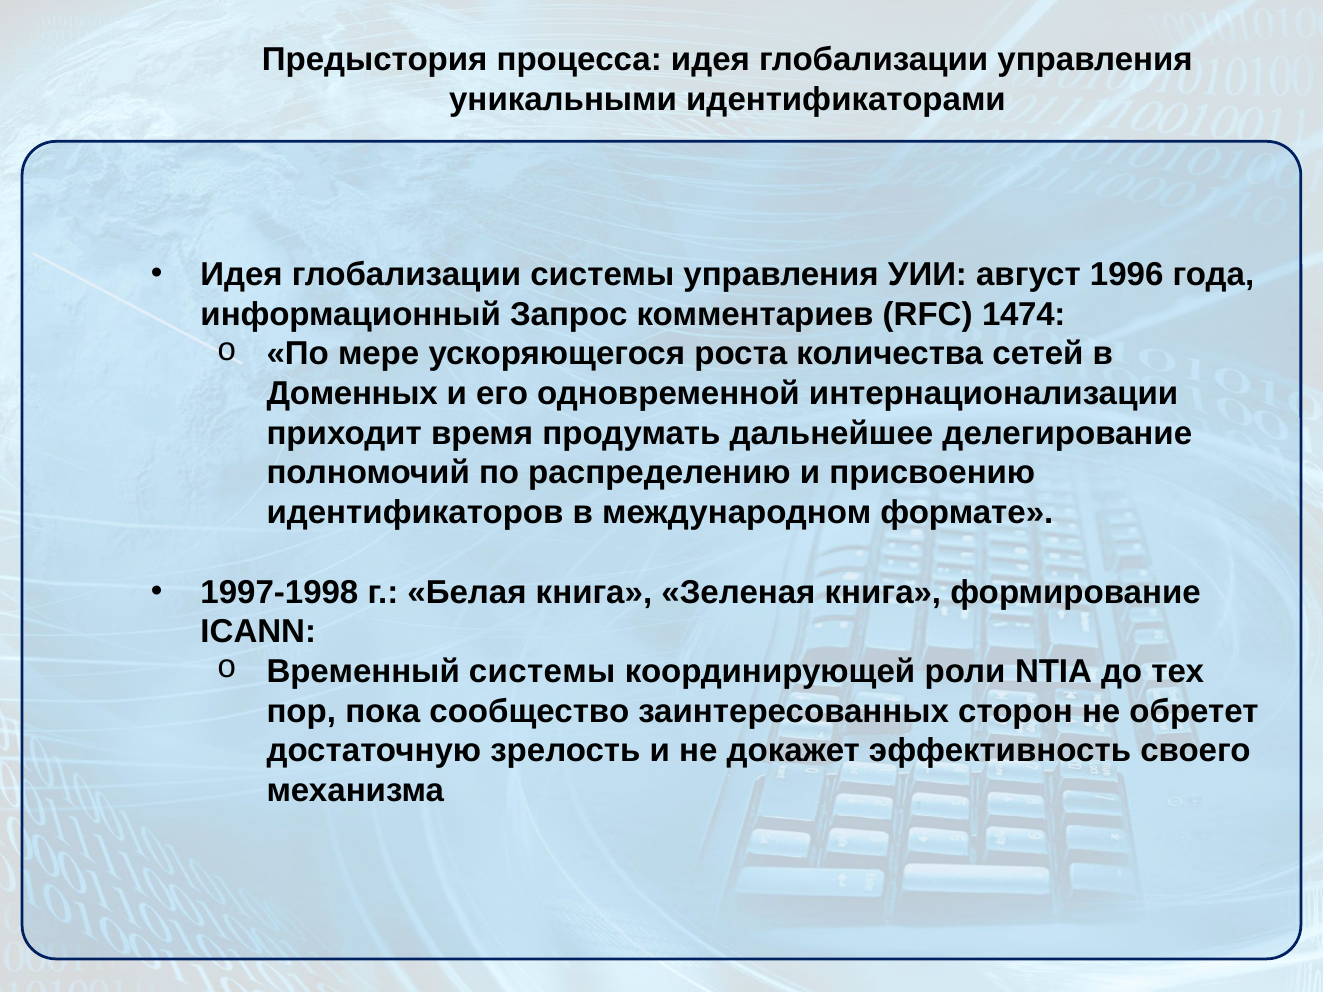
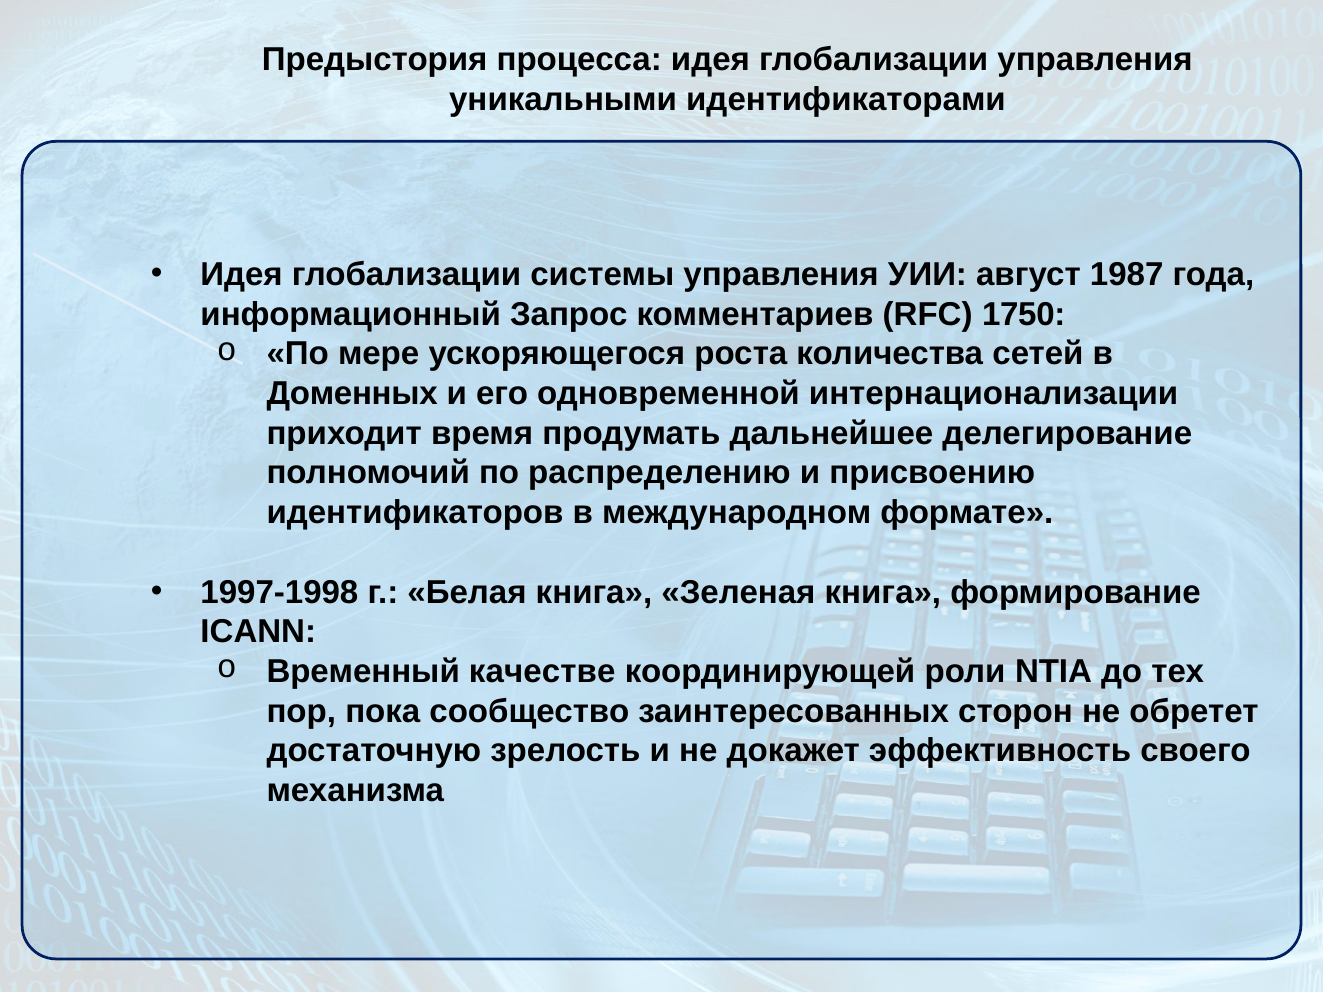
1996: 1996 -> 1987
1474: 1474 -> 1750
Временный системы: системы -> качестве
